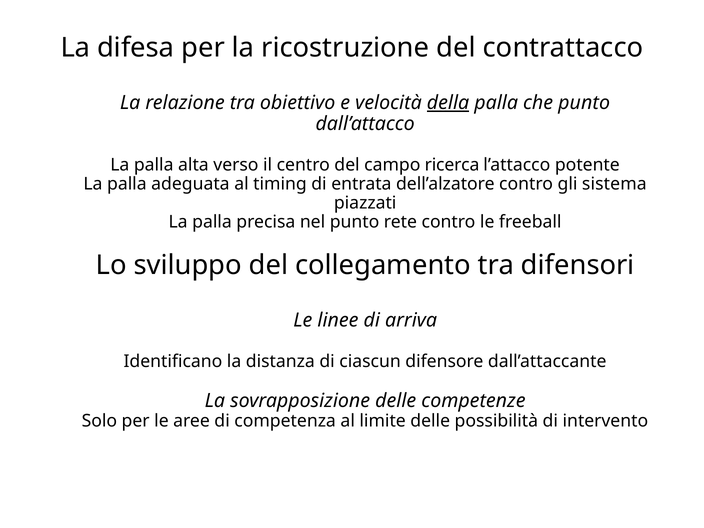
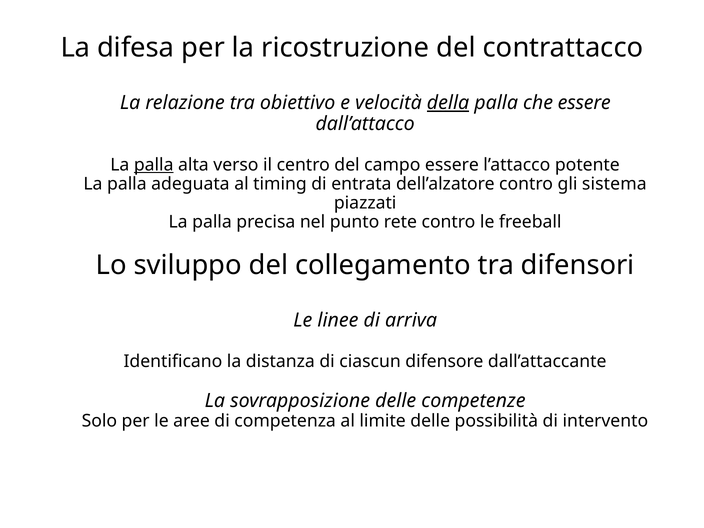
che punto: punto -> essere
palla at (154, 165) underline: none -> present
campo ricerca: ricerca -> essere
